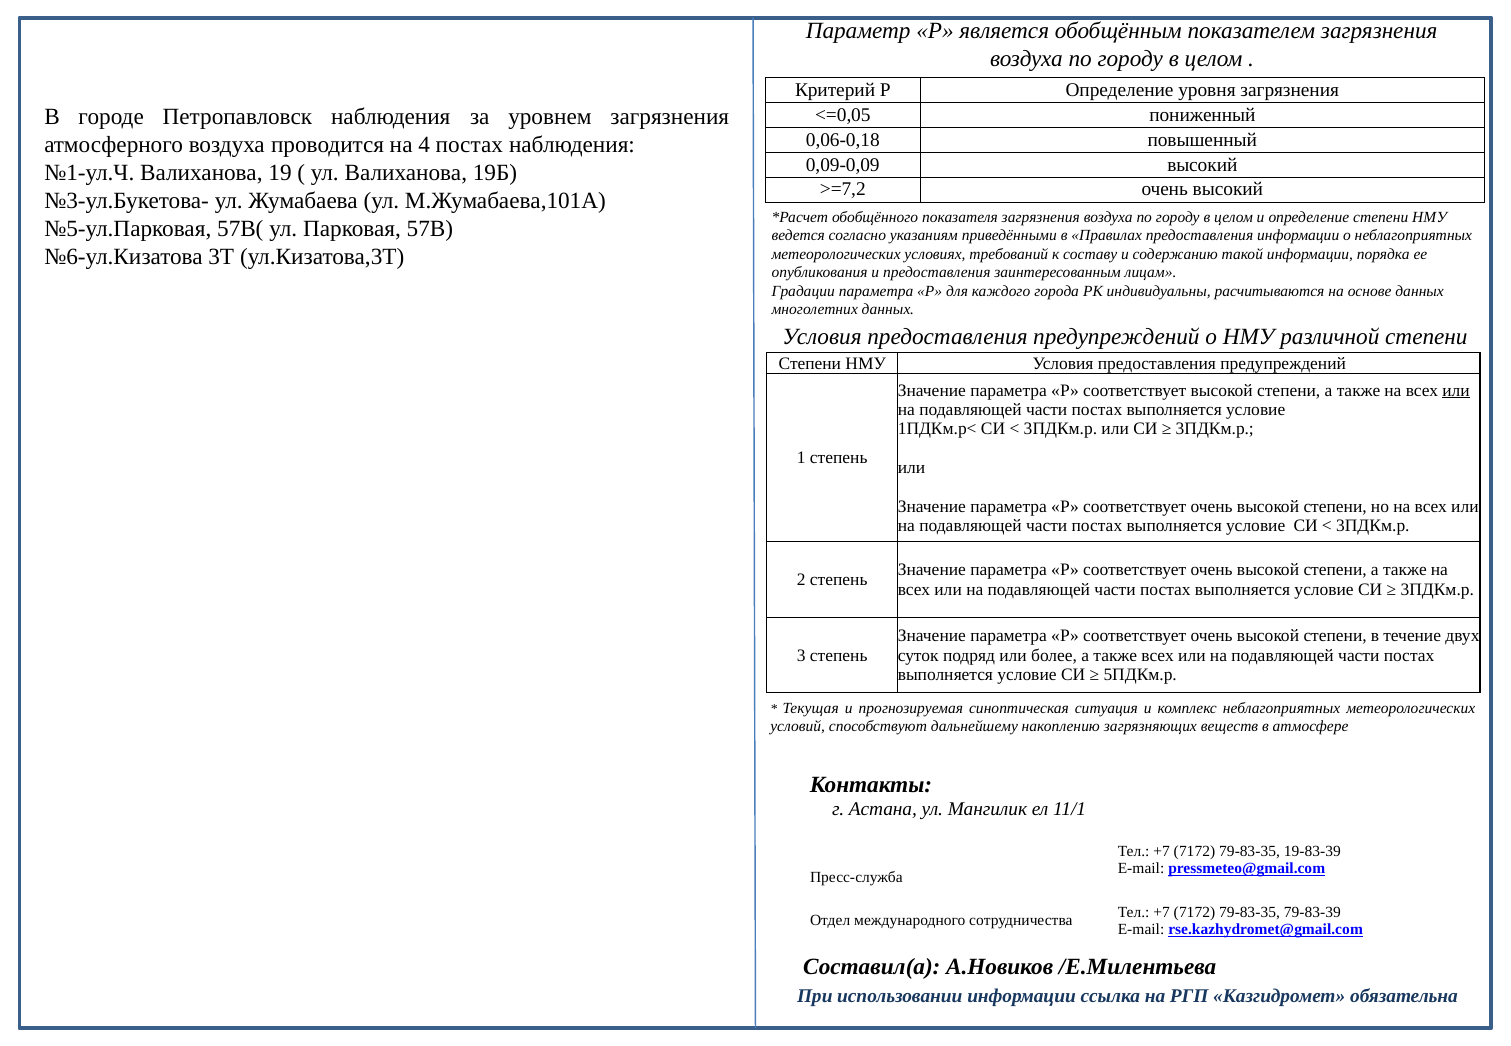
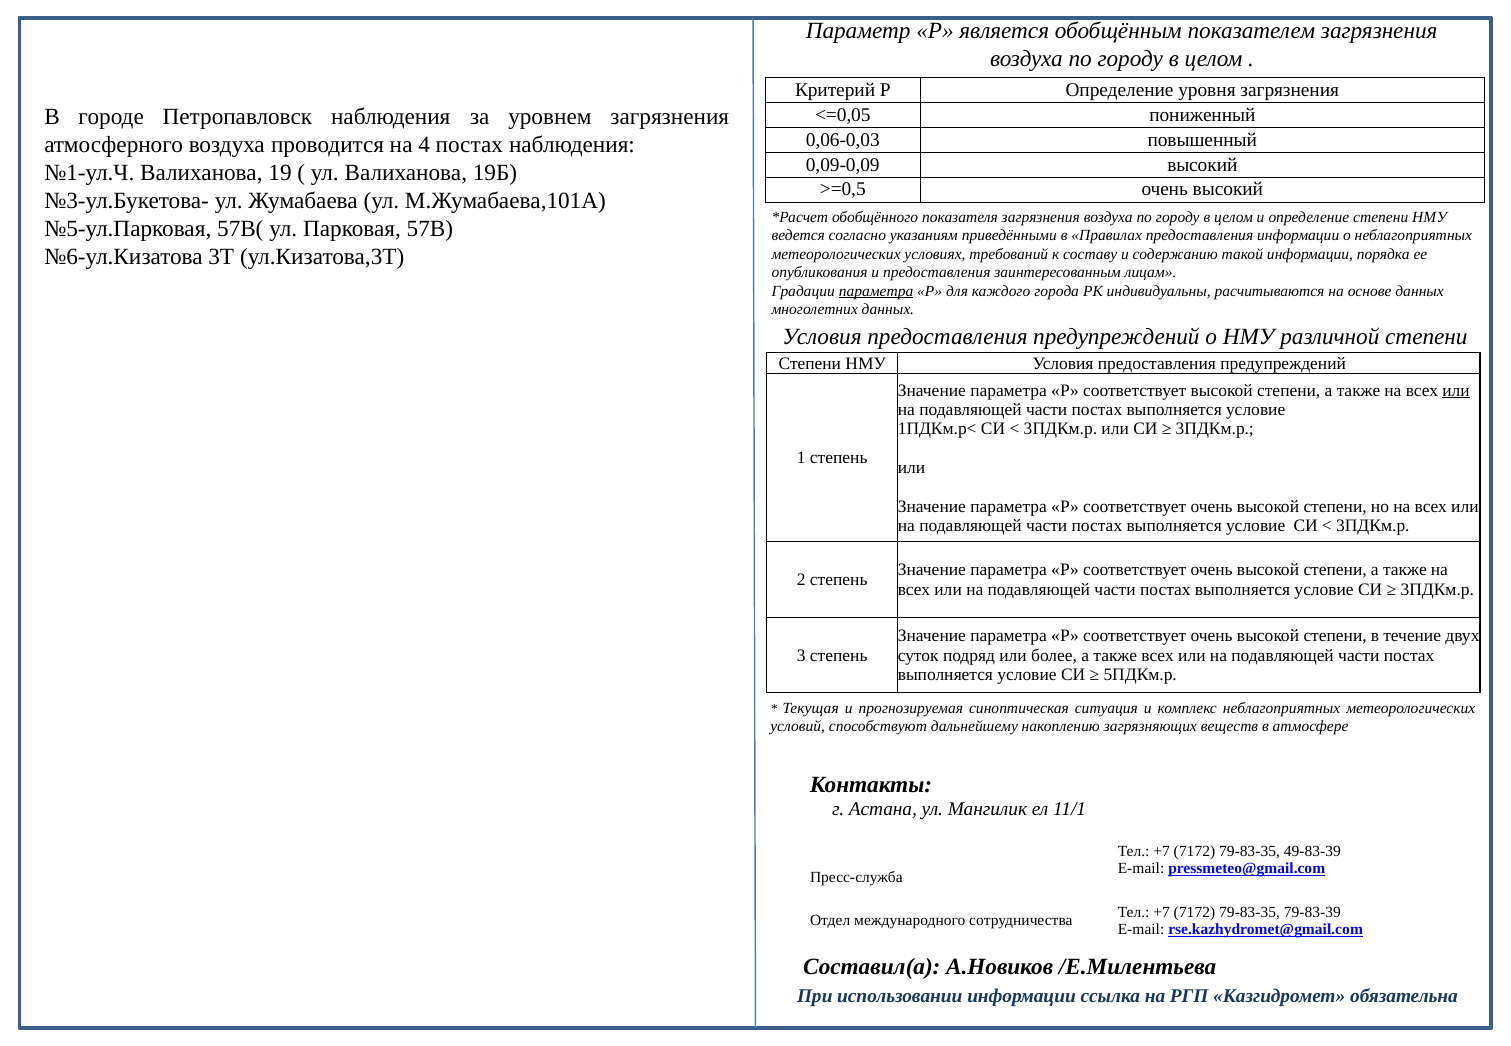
0,06-0,18: 0,06-0,18 -> 0,06-0,03
>=7,2: >=7,2 -> >=0,5
параметра at (876, 291) underline: none -> present
19-83-39: 19-83-39 -> 49-83-39
